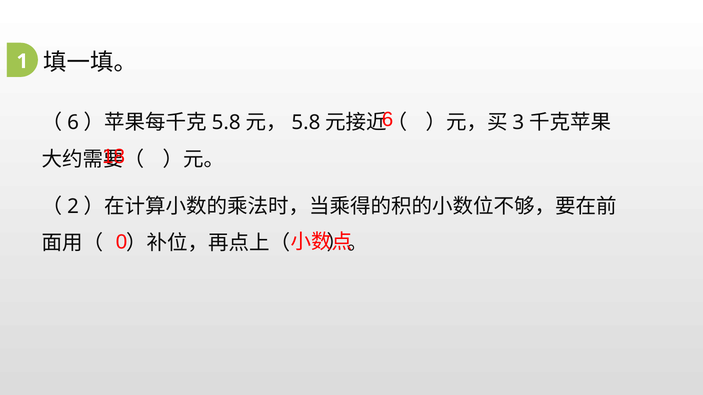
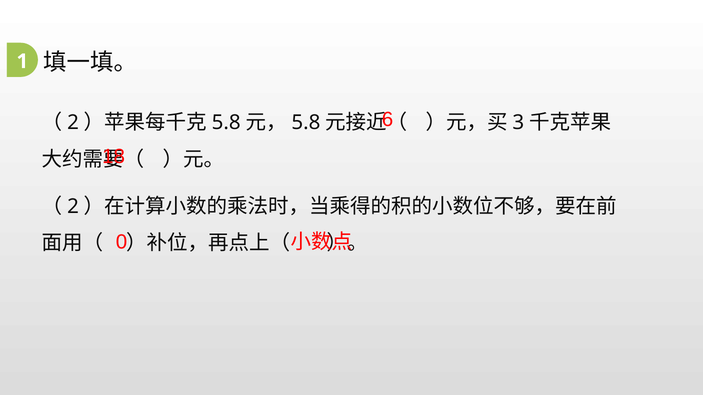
6 at (73, 123): 6 -> 2
